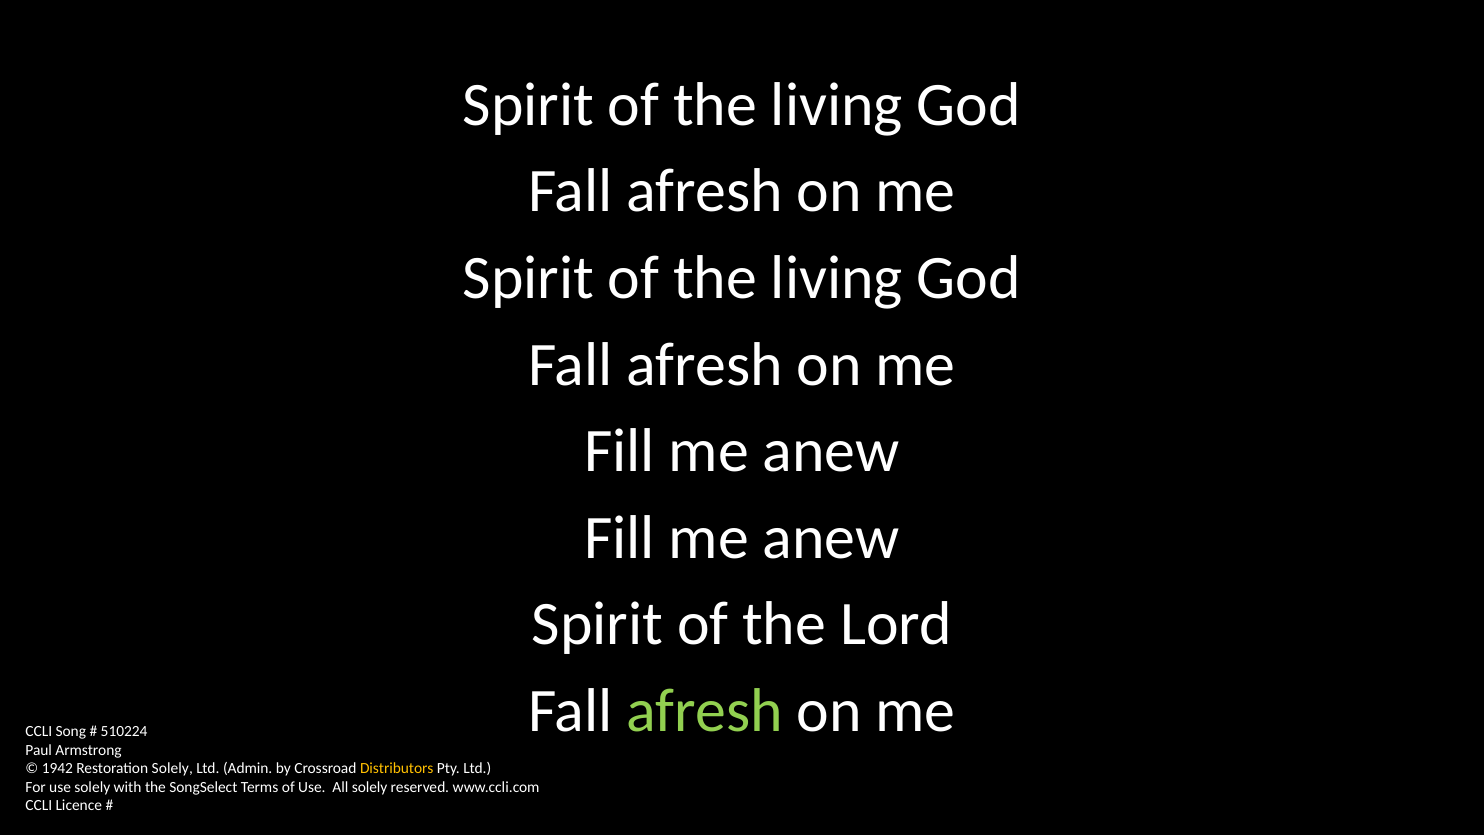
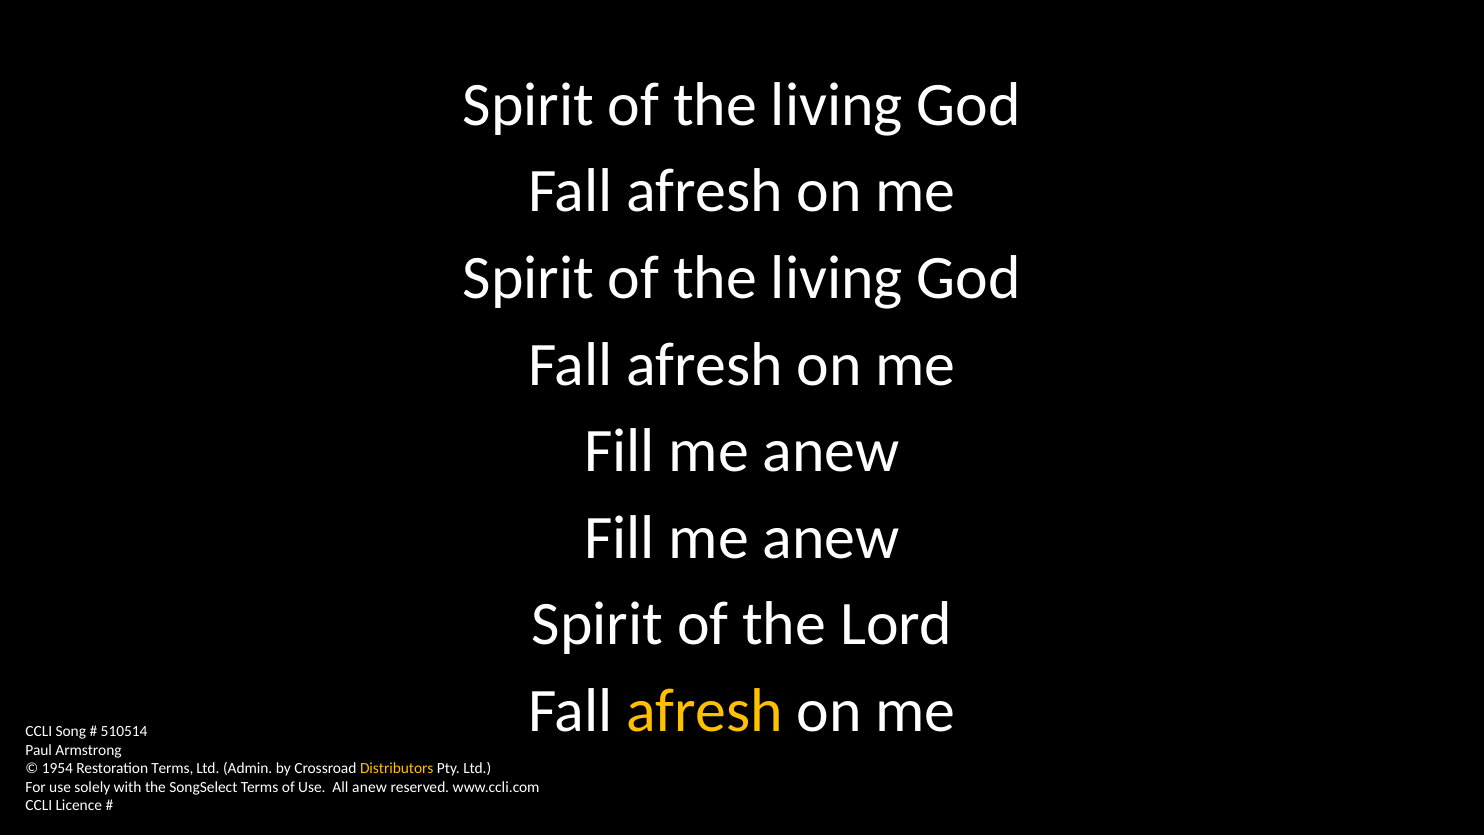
afresh at (705, 711) colour: light green -> yellow
510224: 510224 -> 510514
1942: 1942 -> 1954
Restoration Solely: Solely -> Terms
All solely: solely -> anew
